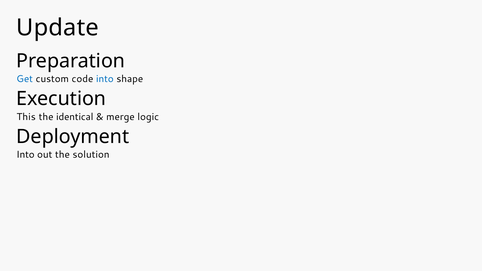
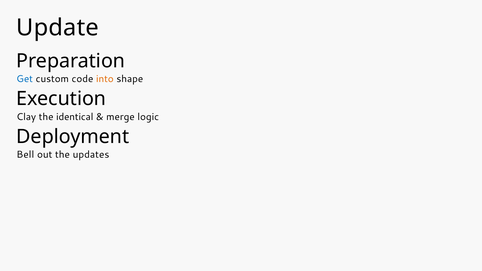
into at (105, 79) colour: blue -> orange
This: This -> Clay
Into at (25, 155): Into -> Bell
solution: solution -> updates
